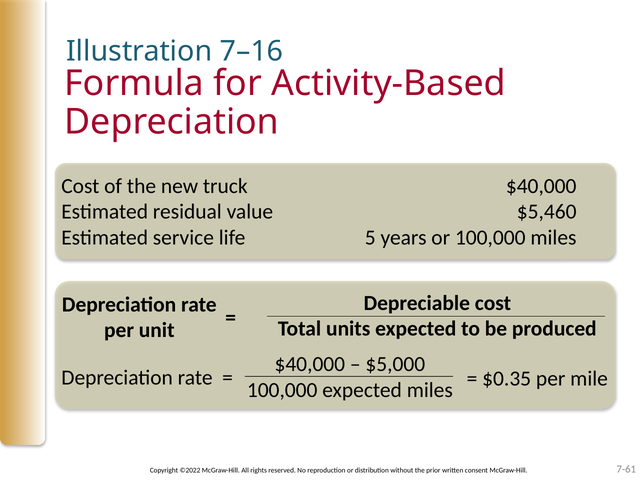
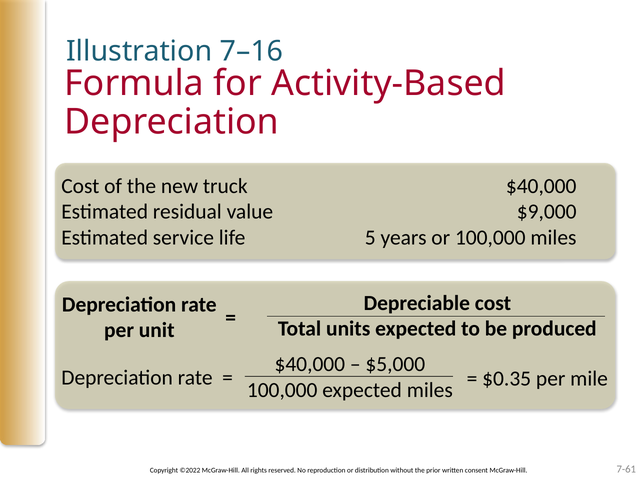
$5,460: $5,460 -> $9,000
